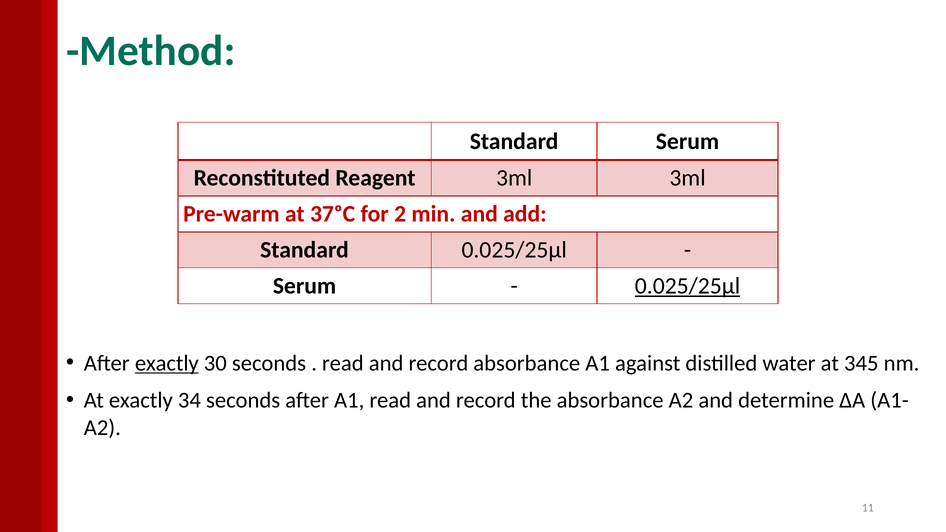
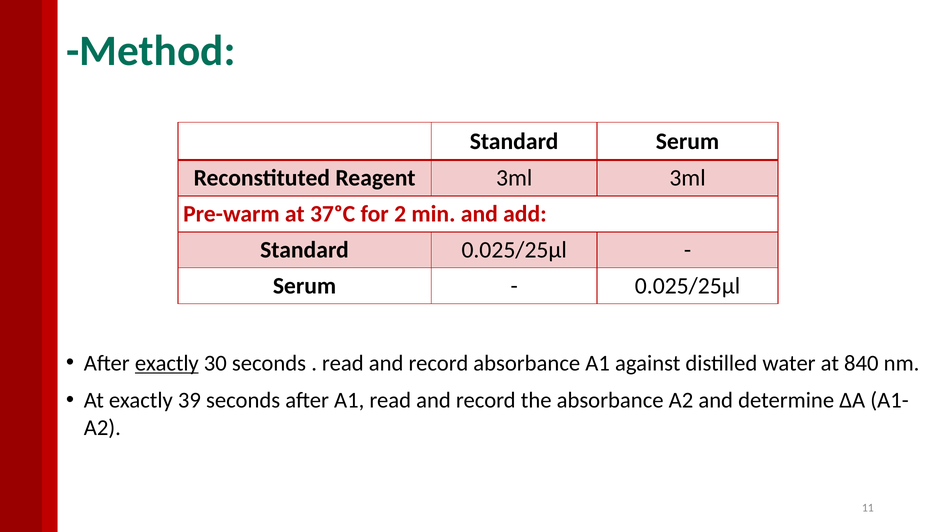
0.025/25µl at (688, 286) underline: present -> none
345: 345 -> 840
34: 34 -> 39
